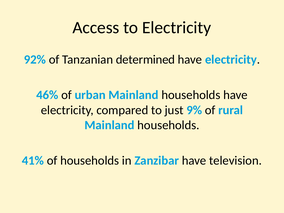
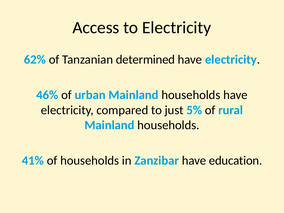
92%: 92% -> 62%
9%: 9% -> 5%
television: television -> education
